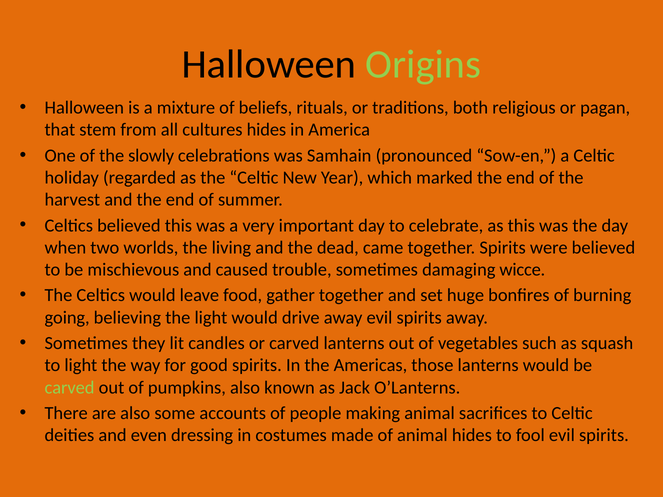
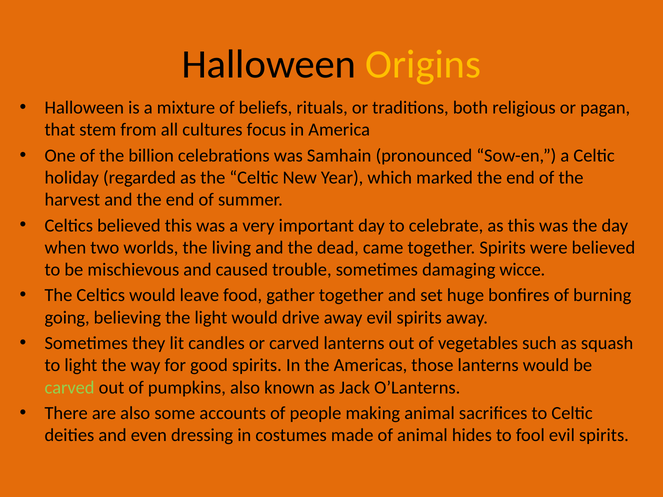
Origins colour: light green -> yellow
cultures hides: hides -> focus
slowly: slowly -> billion
